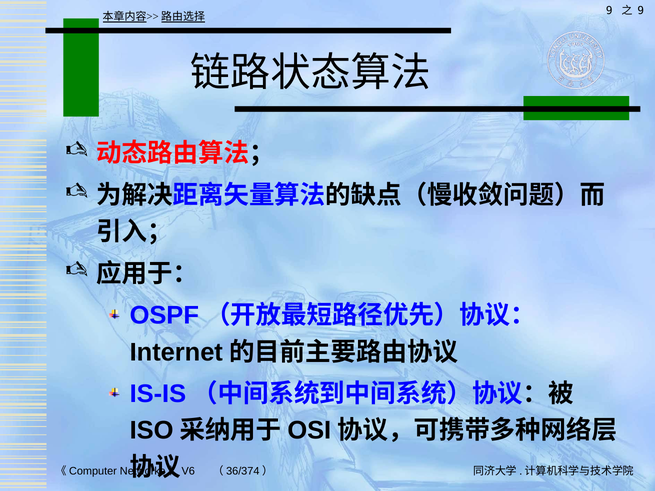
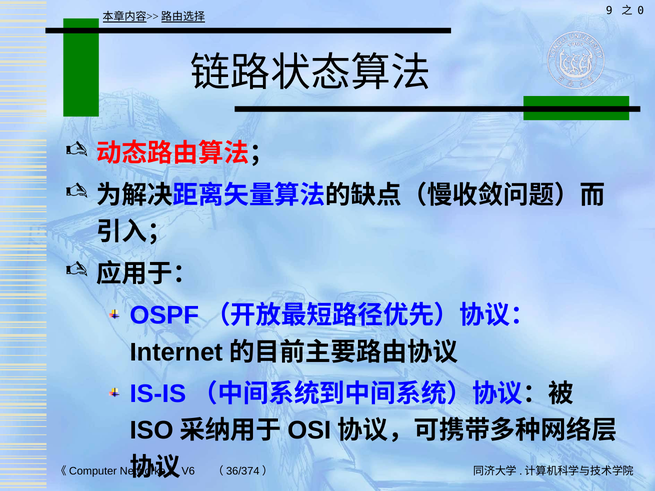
9 at (641, 11): 9 -> 0
